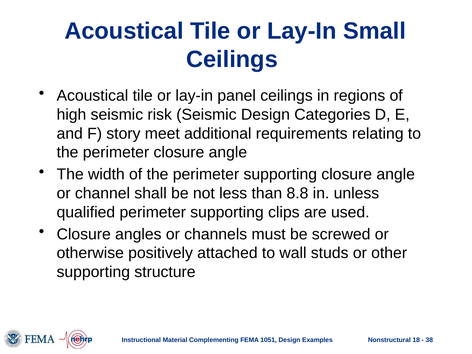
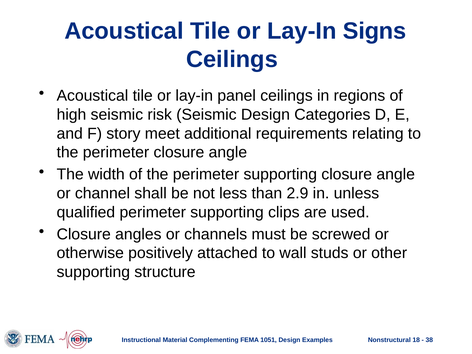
Small: Small -> Signs
8.8: 8.8 -> 2.9
